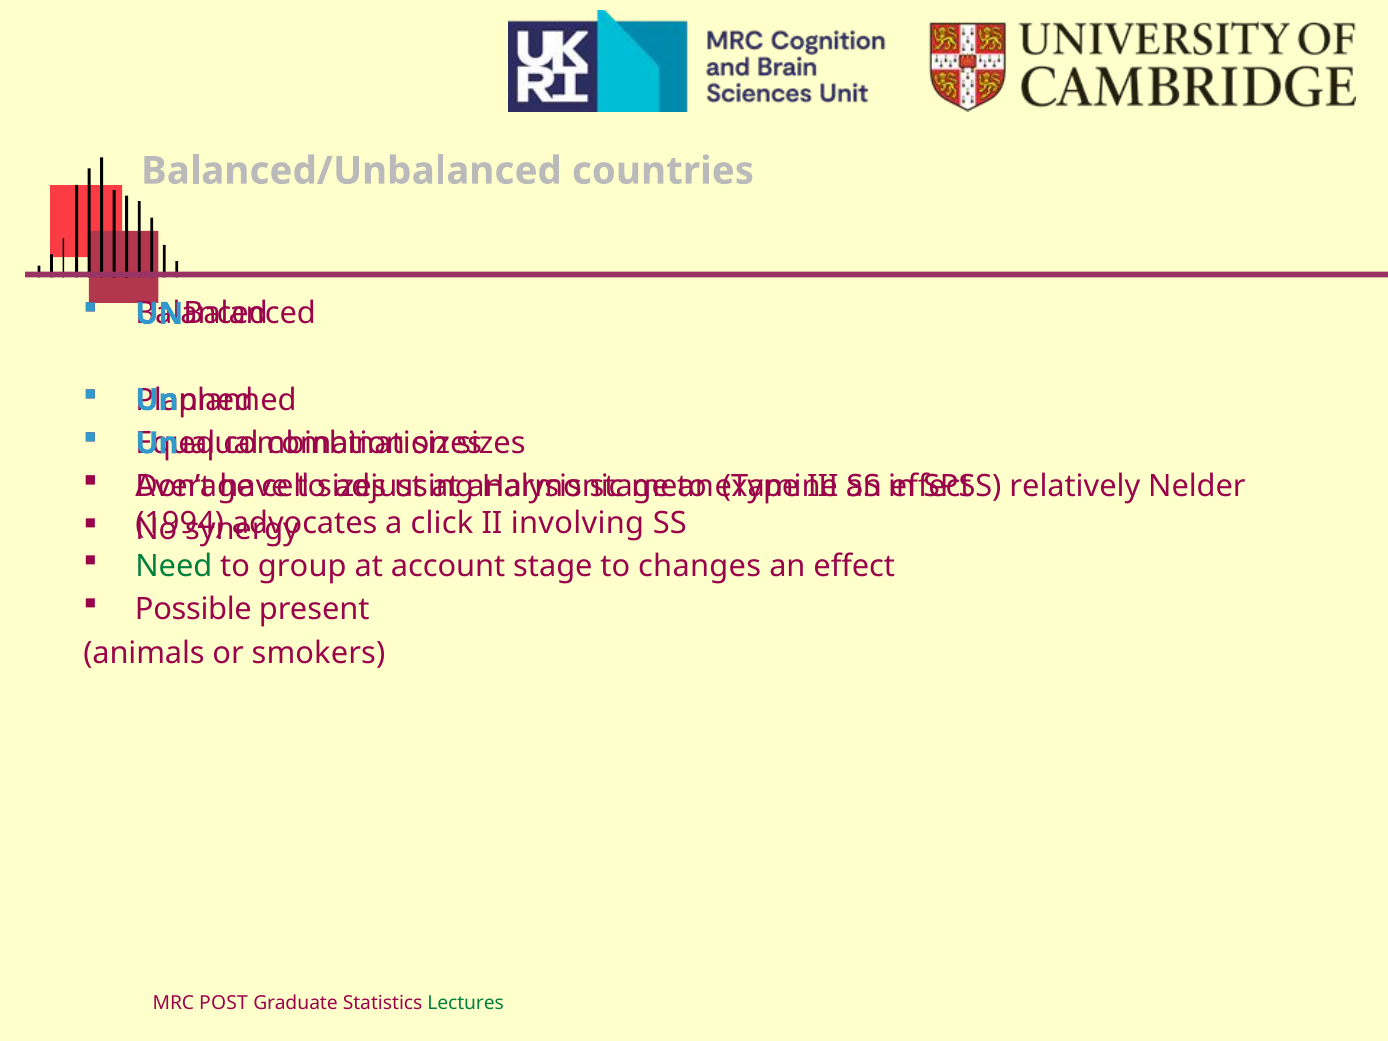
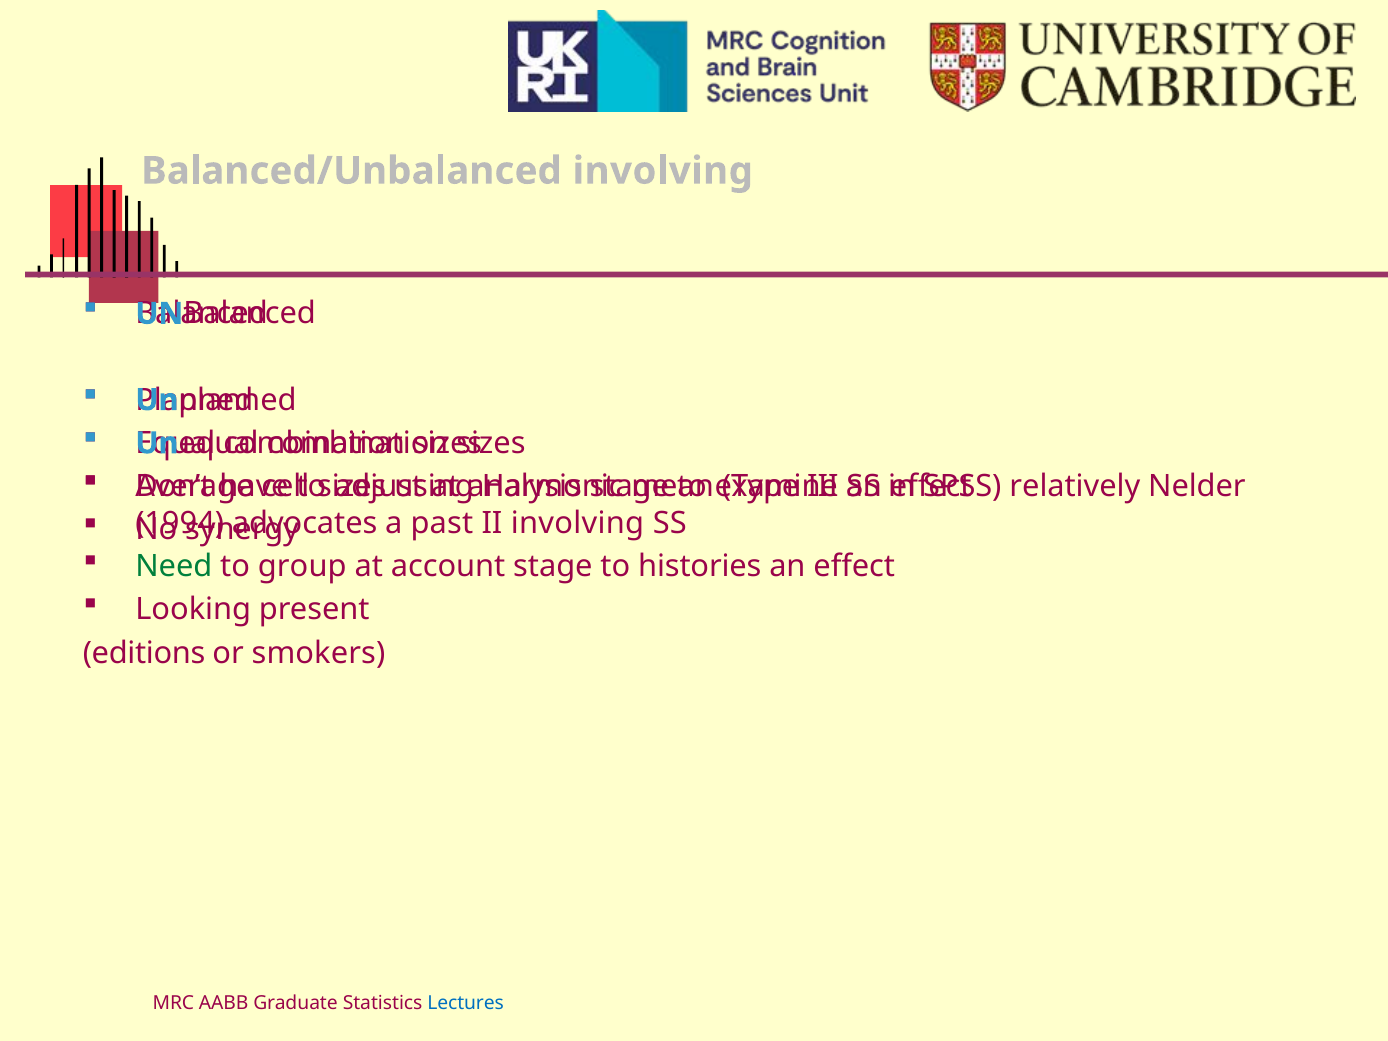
Balanced/Unbalanced countries: countries -> involving
click: click -> past
changes: changes -> histories
Possible: Possible -> Looking
animals: animals -> editions
POST: POST -> AABB
Lectures colour: green -> blue
